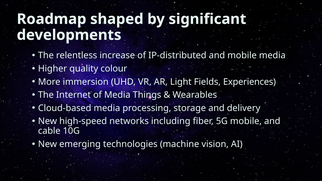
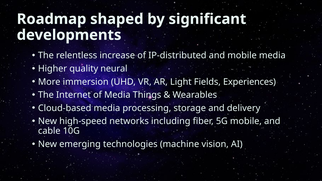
colour: colour -> neural
